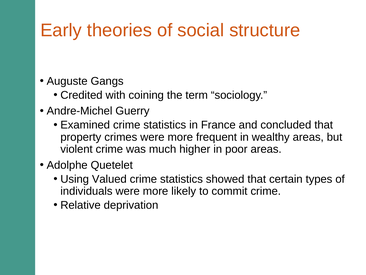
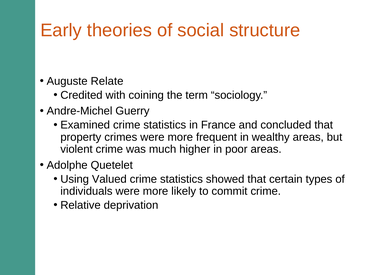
Gangs: Gangs -> Relate
